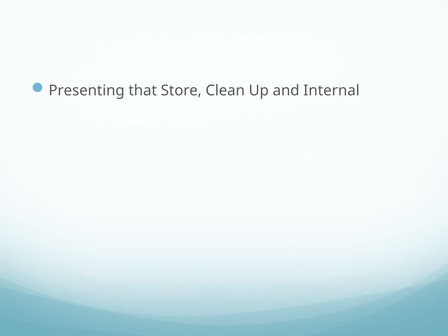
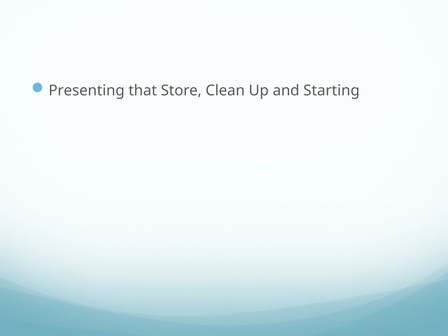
Internal: Internal -> Starting
